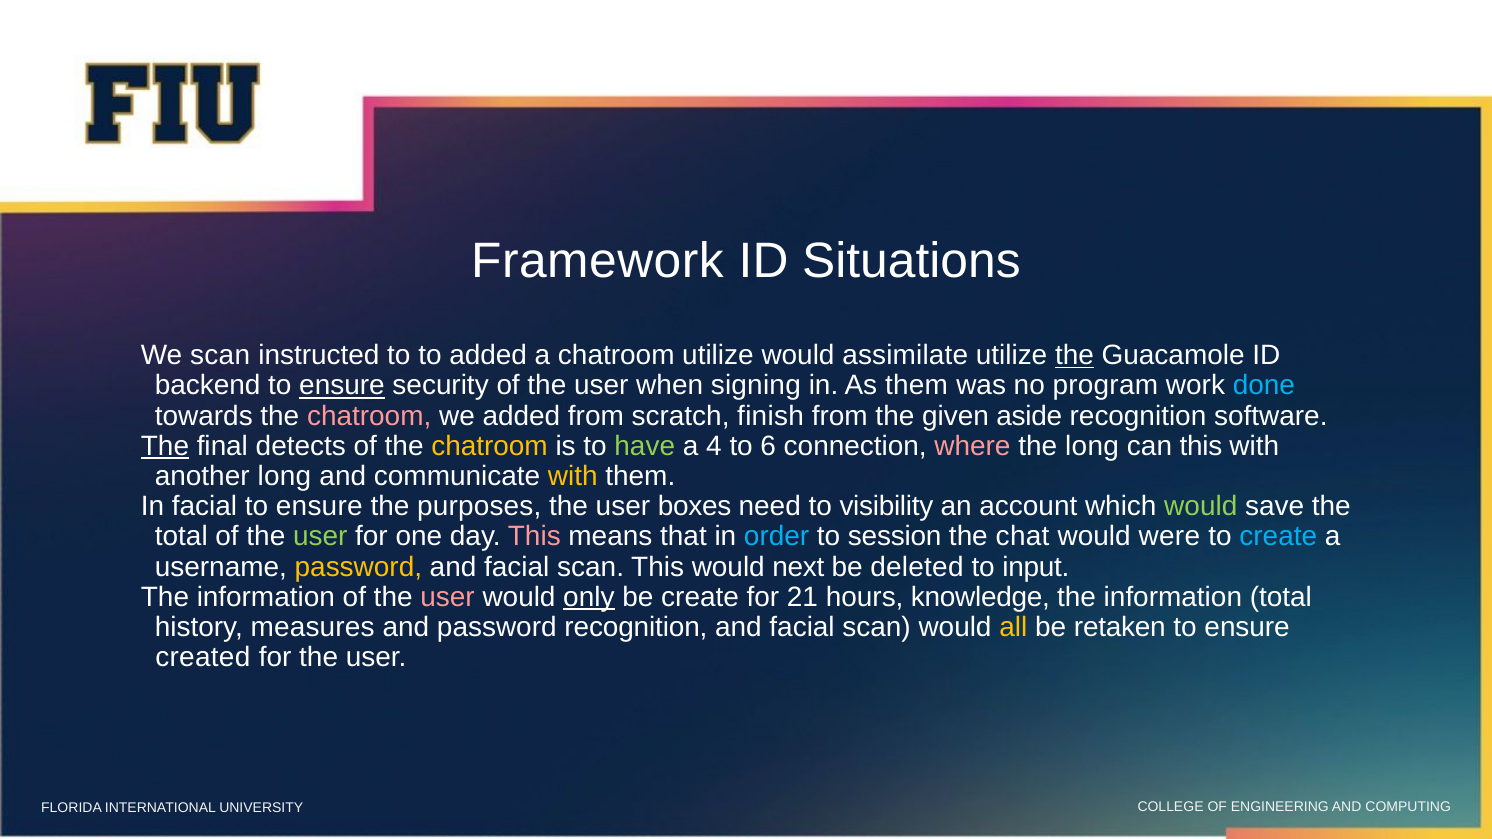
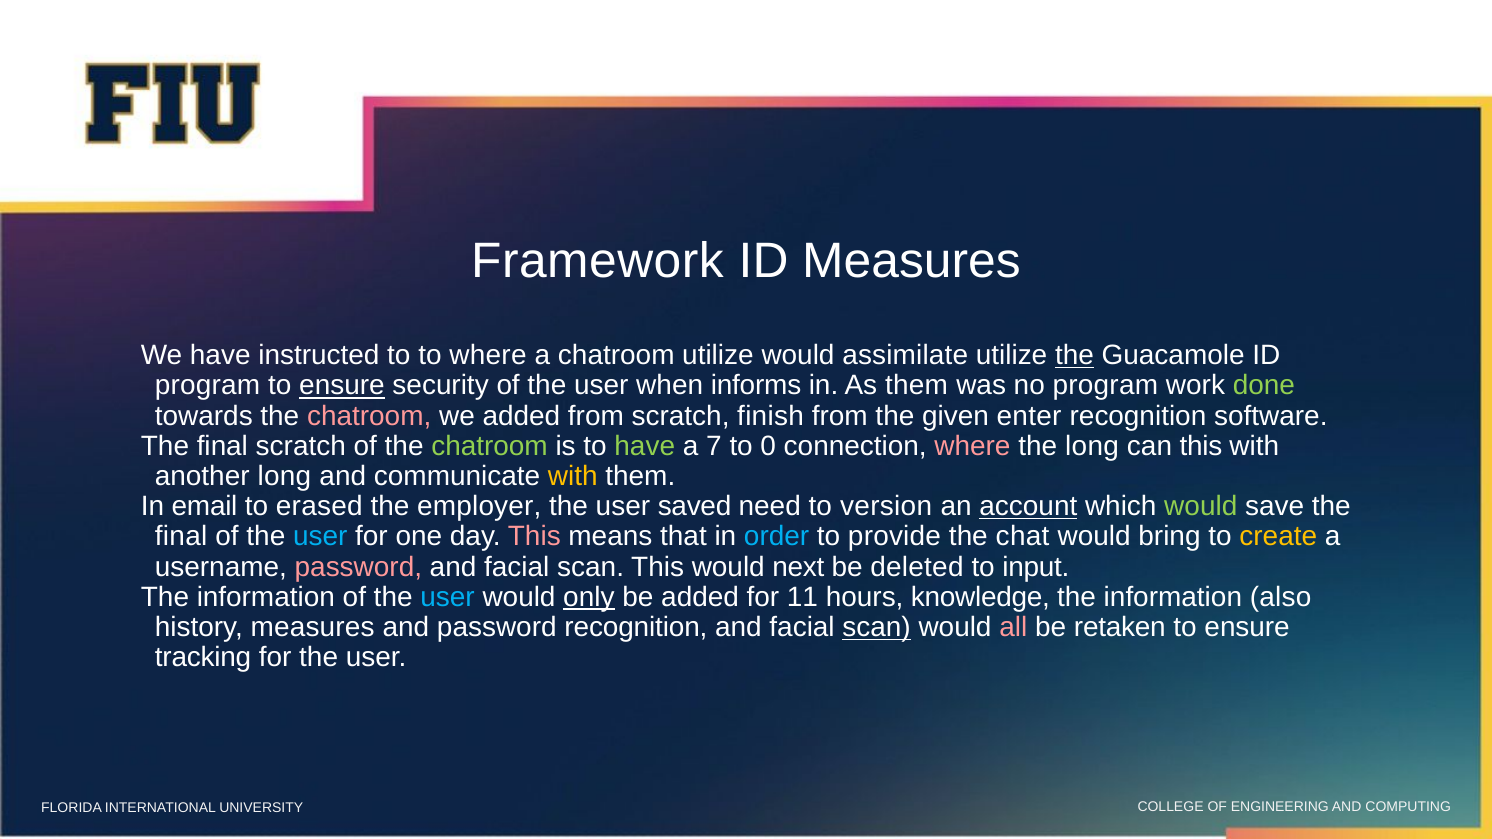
ID Situations: Situations -> Measures
We scan: scan -> have
to added: added -> where
backend at (208, 386): backend -> program
signing: signing -> informs
done colour: light blue -> light green
aside: aside -> enter
The at (165, 446) underline: present -> none
final detects: detects -> scratch
chatroom at (490, 446) colour: yellow -> light green
4: 4 -> 7
6: 6 -> 0
In facial: facial -> email
ensure at (319, 507): ensure -> erased
purposes: purposes -> employer
boxes: boxes -> saved
visibility: visibility -> version
account underline: none -> present
total at (181, 537): total -> final
user at (320, 537) colour: light green -> light blue
session: session -> provide
were: were -> bring
create at (1278, 537) colour: light blue -> yellow
password at (358, 567) colour: yellow -> pink
user at (448, 597) colour: pink -> light blue
be create: create -> added
21: 21 -> 11
information total: total -> also
scan at (877, 628) underline: none -> present
all colour: yellow -> pink
created: created -> tracking
